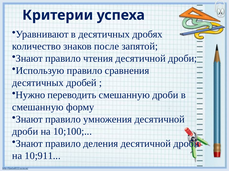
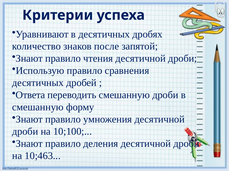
Нужно: Нужно -> Ответа
10;911: 10;911 -> 10;463
